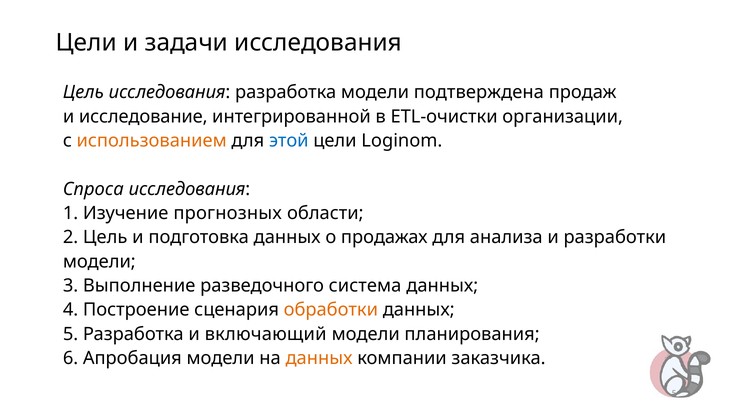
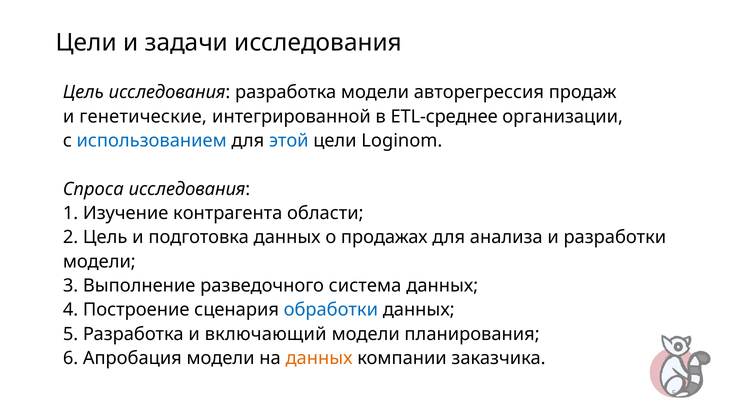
подтверждена: подтверждена -> авторегрессия
исследование: исследование -> генетические
ETL-очистки: ETL-очистки -> ETL-среднее
использованием colour: orange -> blue
прогнозных: прогнозных -> контрагента
обработки colour: orange -> blue
